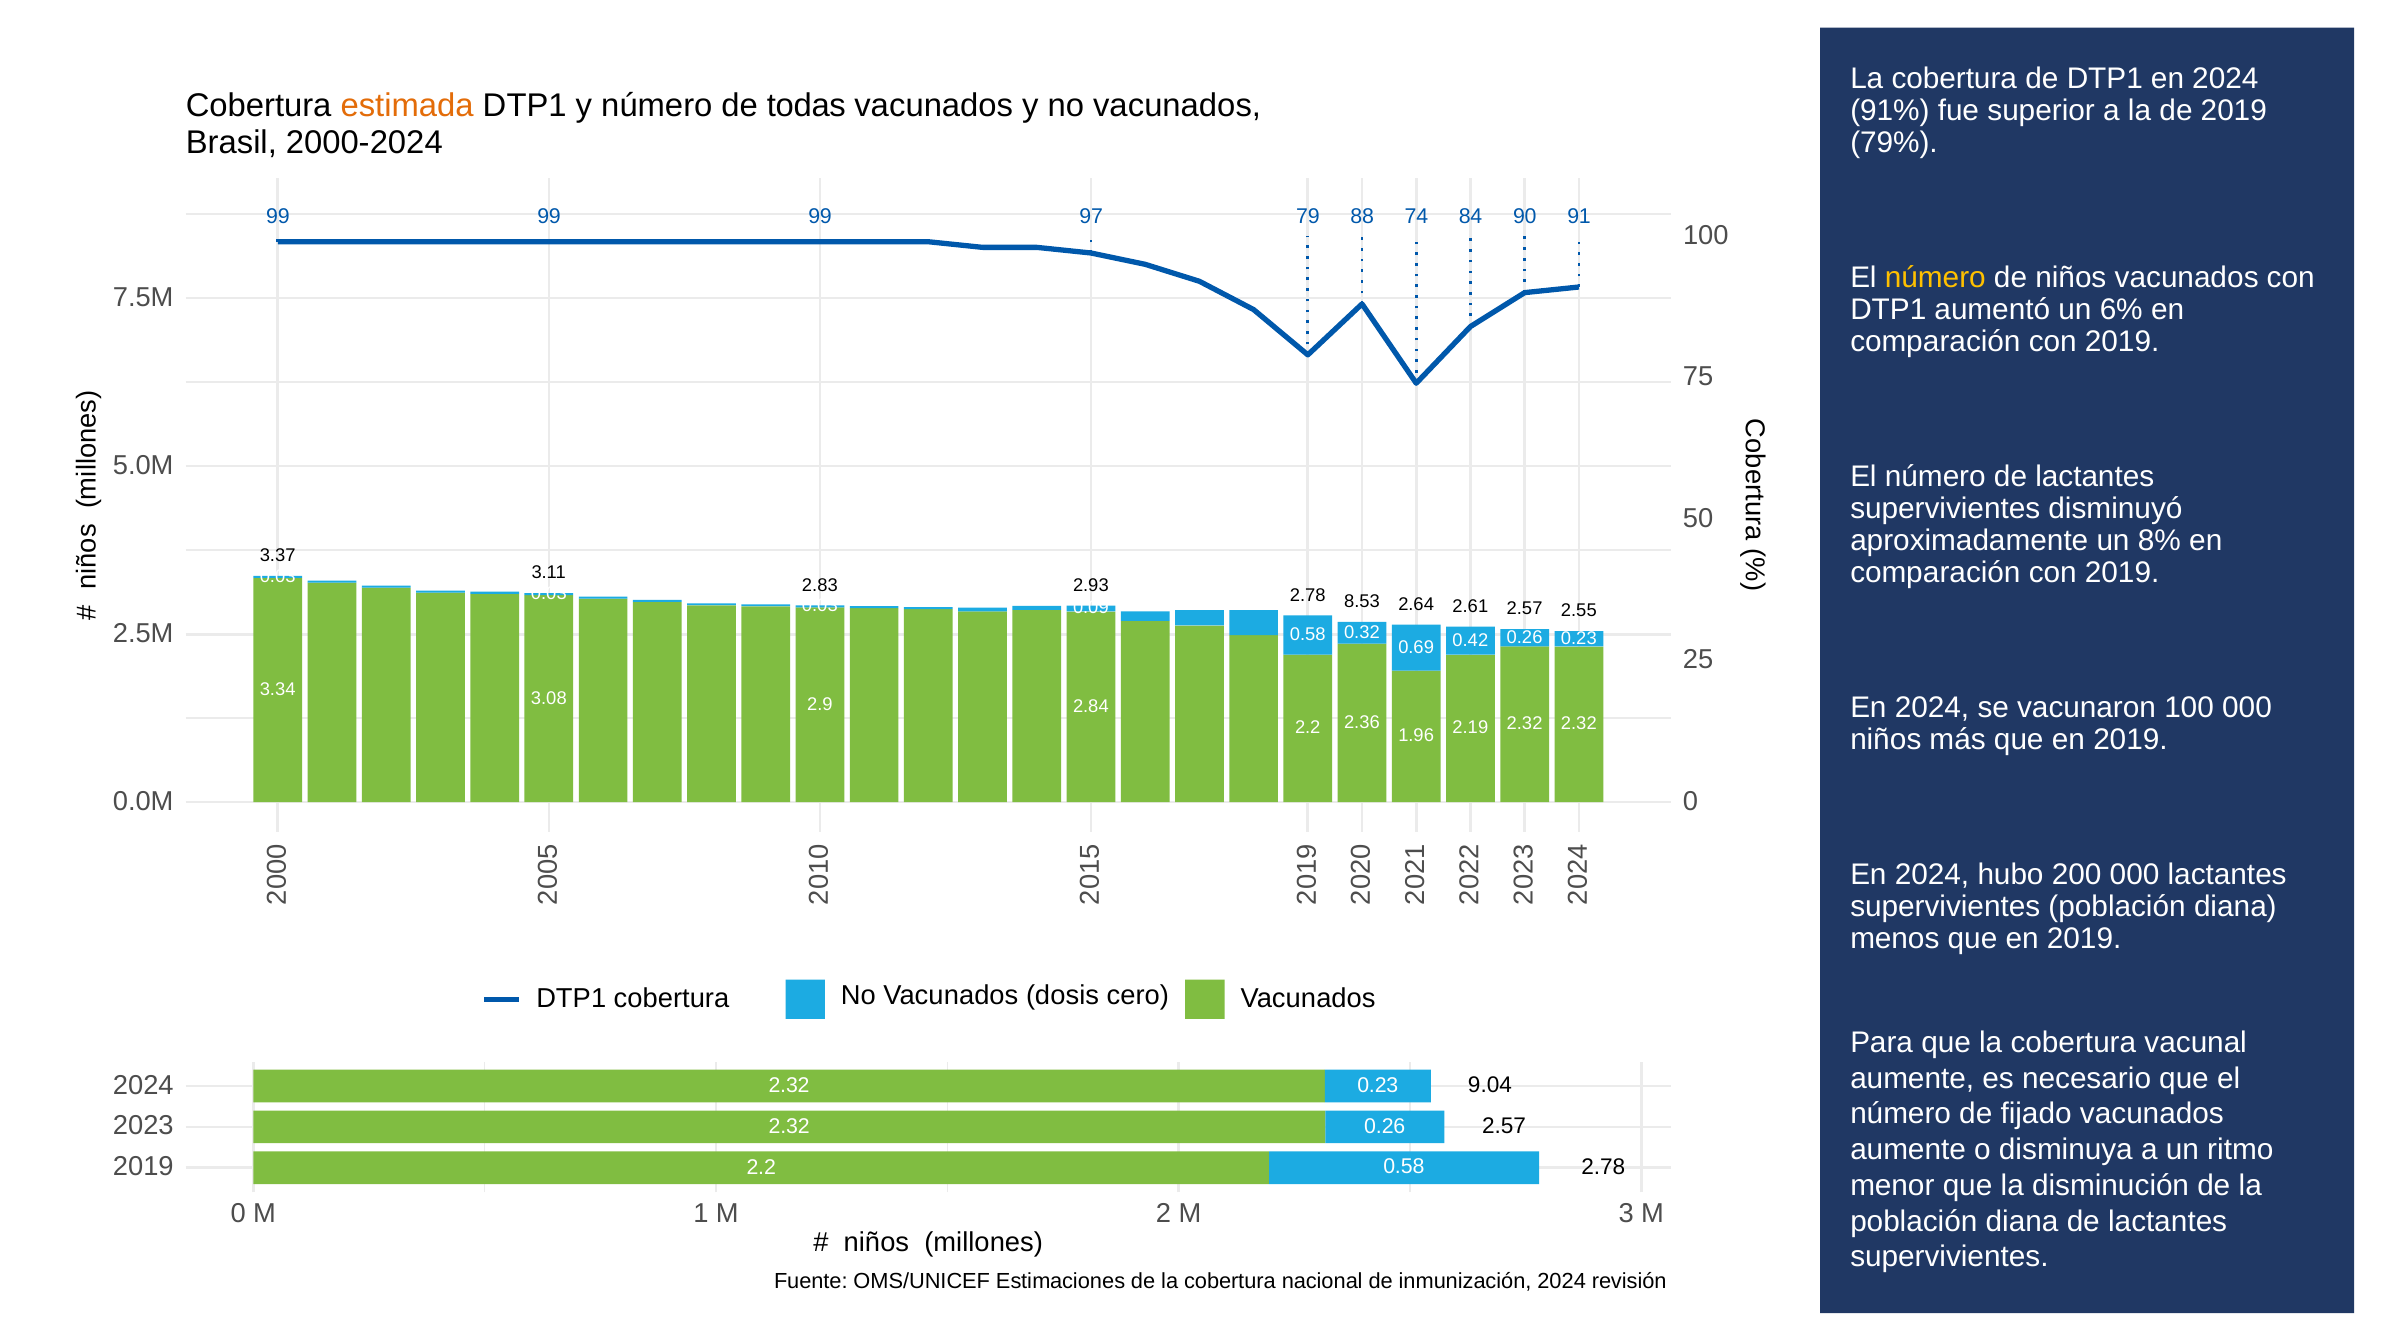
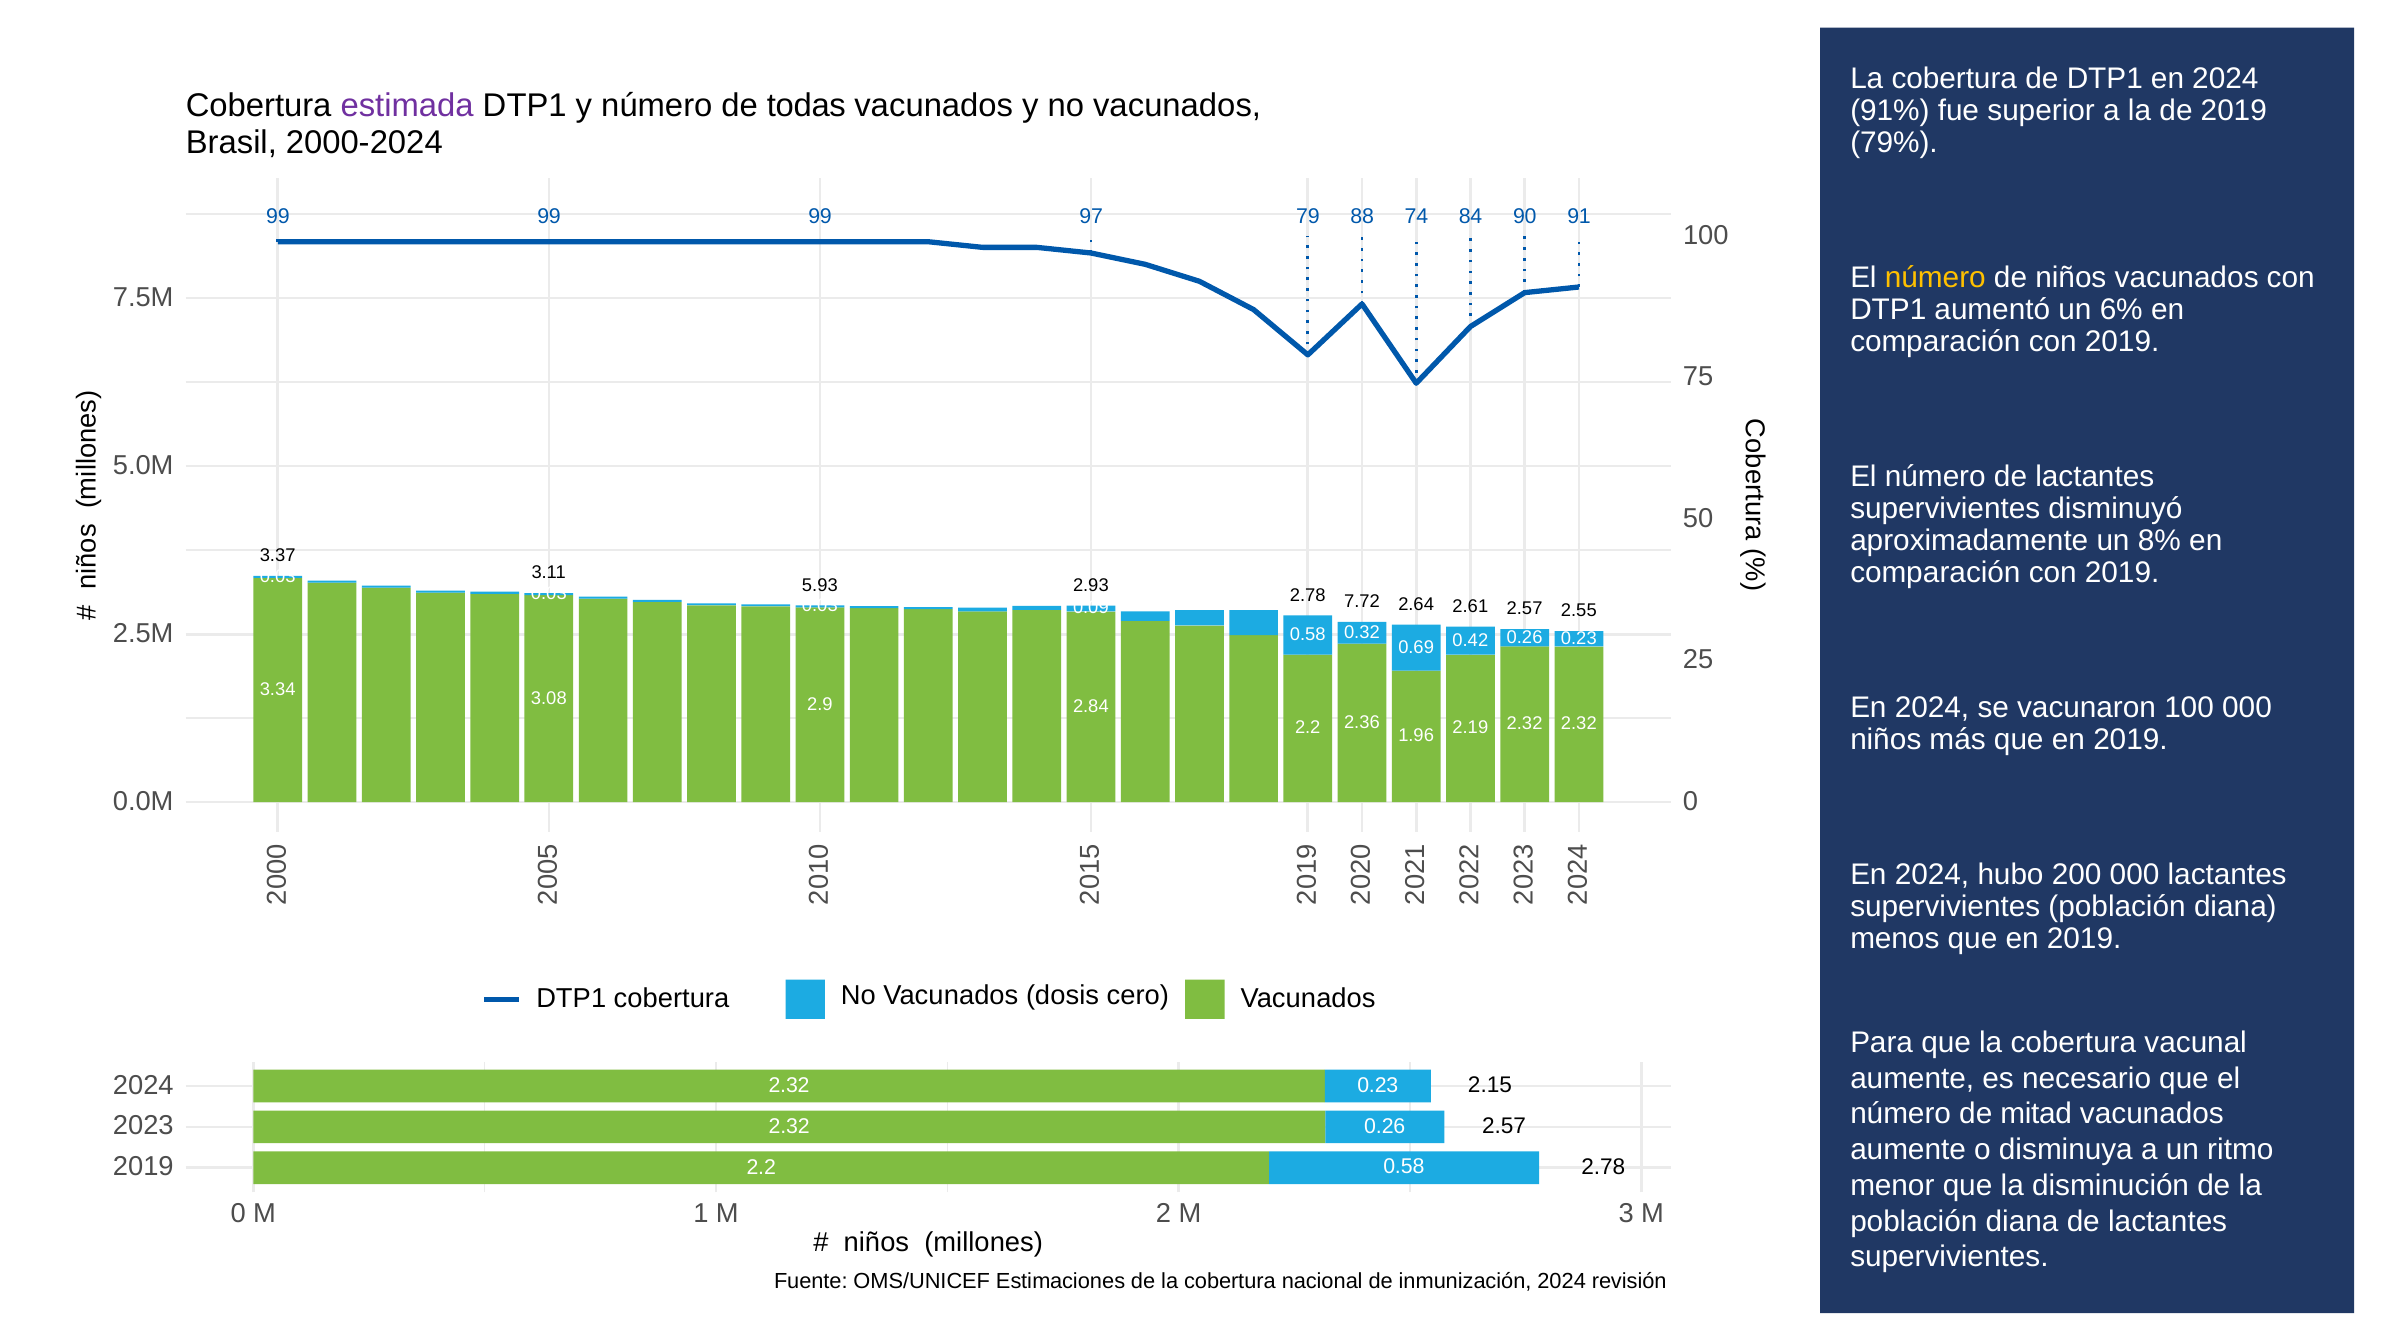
estimada colour: orange -> purple
2.83: 2.83 -> 5.93
8.53: 8.53 -> 7.72
9.04: 9.04 -> 2.15
fijado: fijado -> mitad
